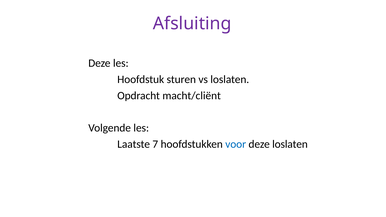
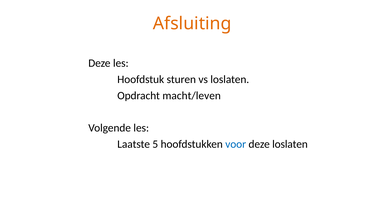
Afsluiting colour: purple -> orange
macht/cliënt: macht/cliënt -> macht/leven
7: 7 -> 5
